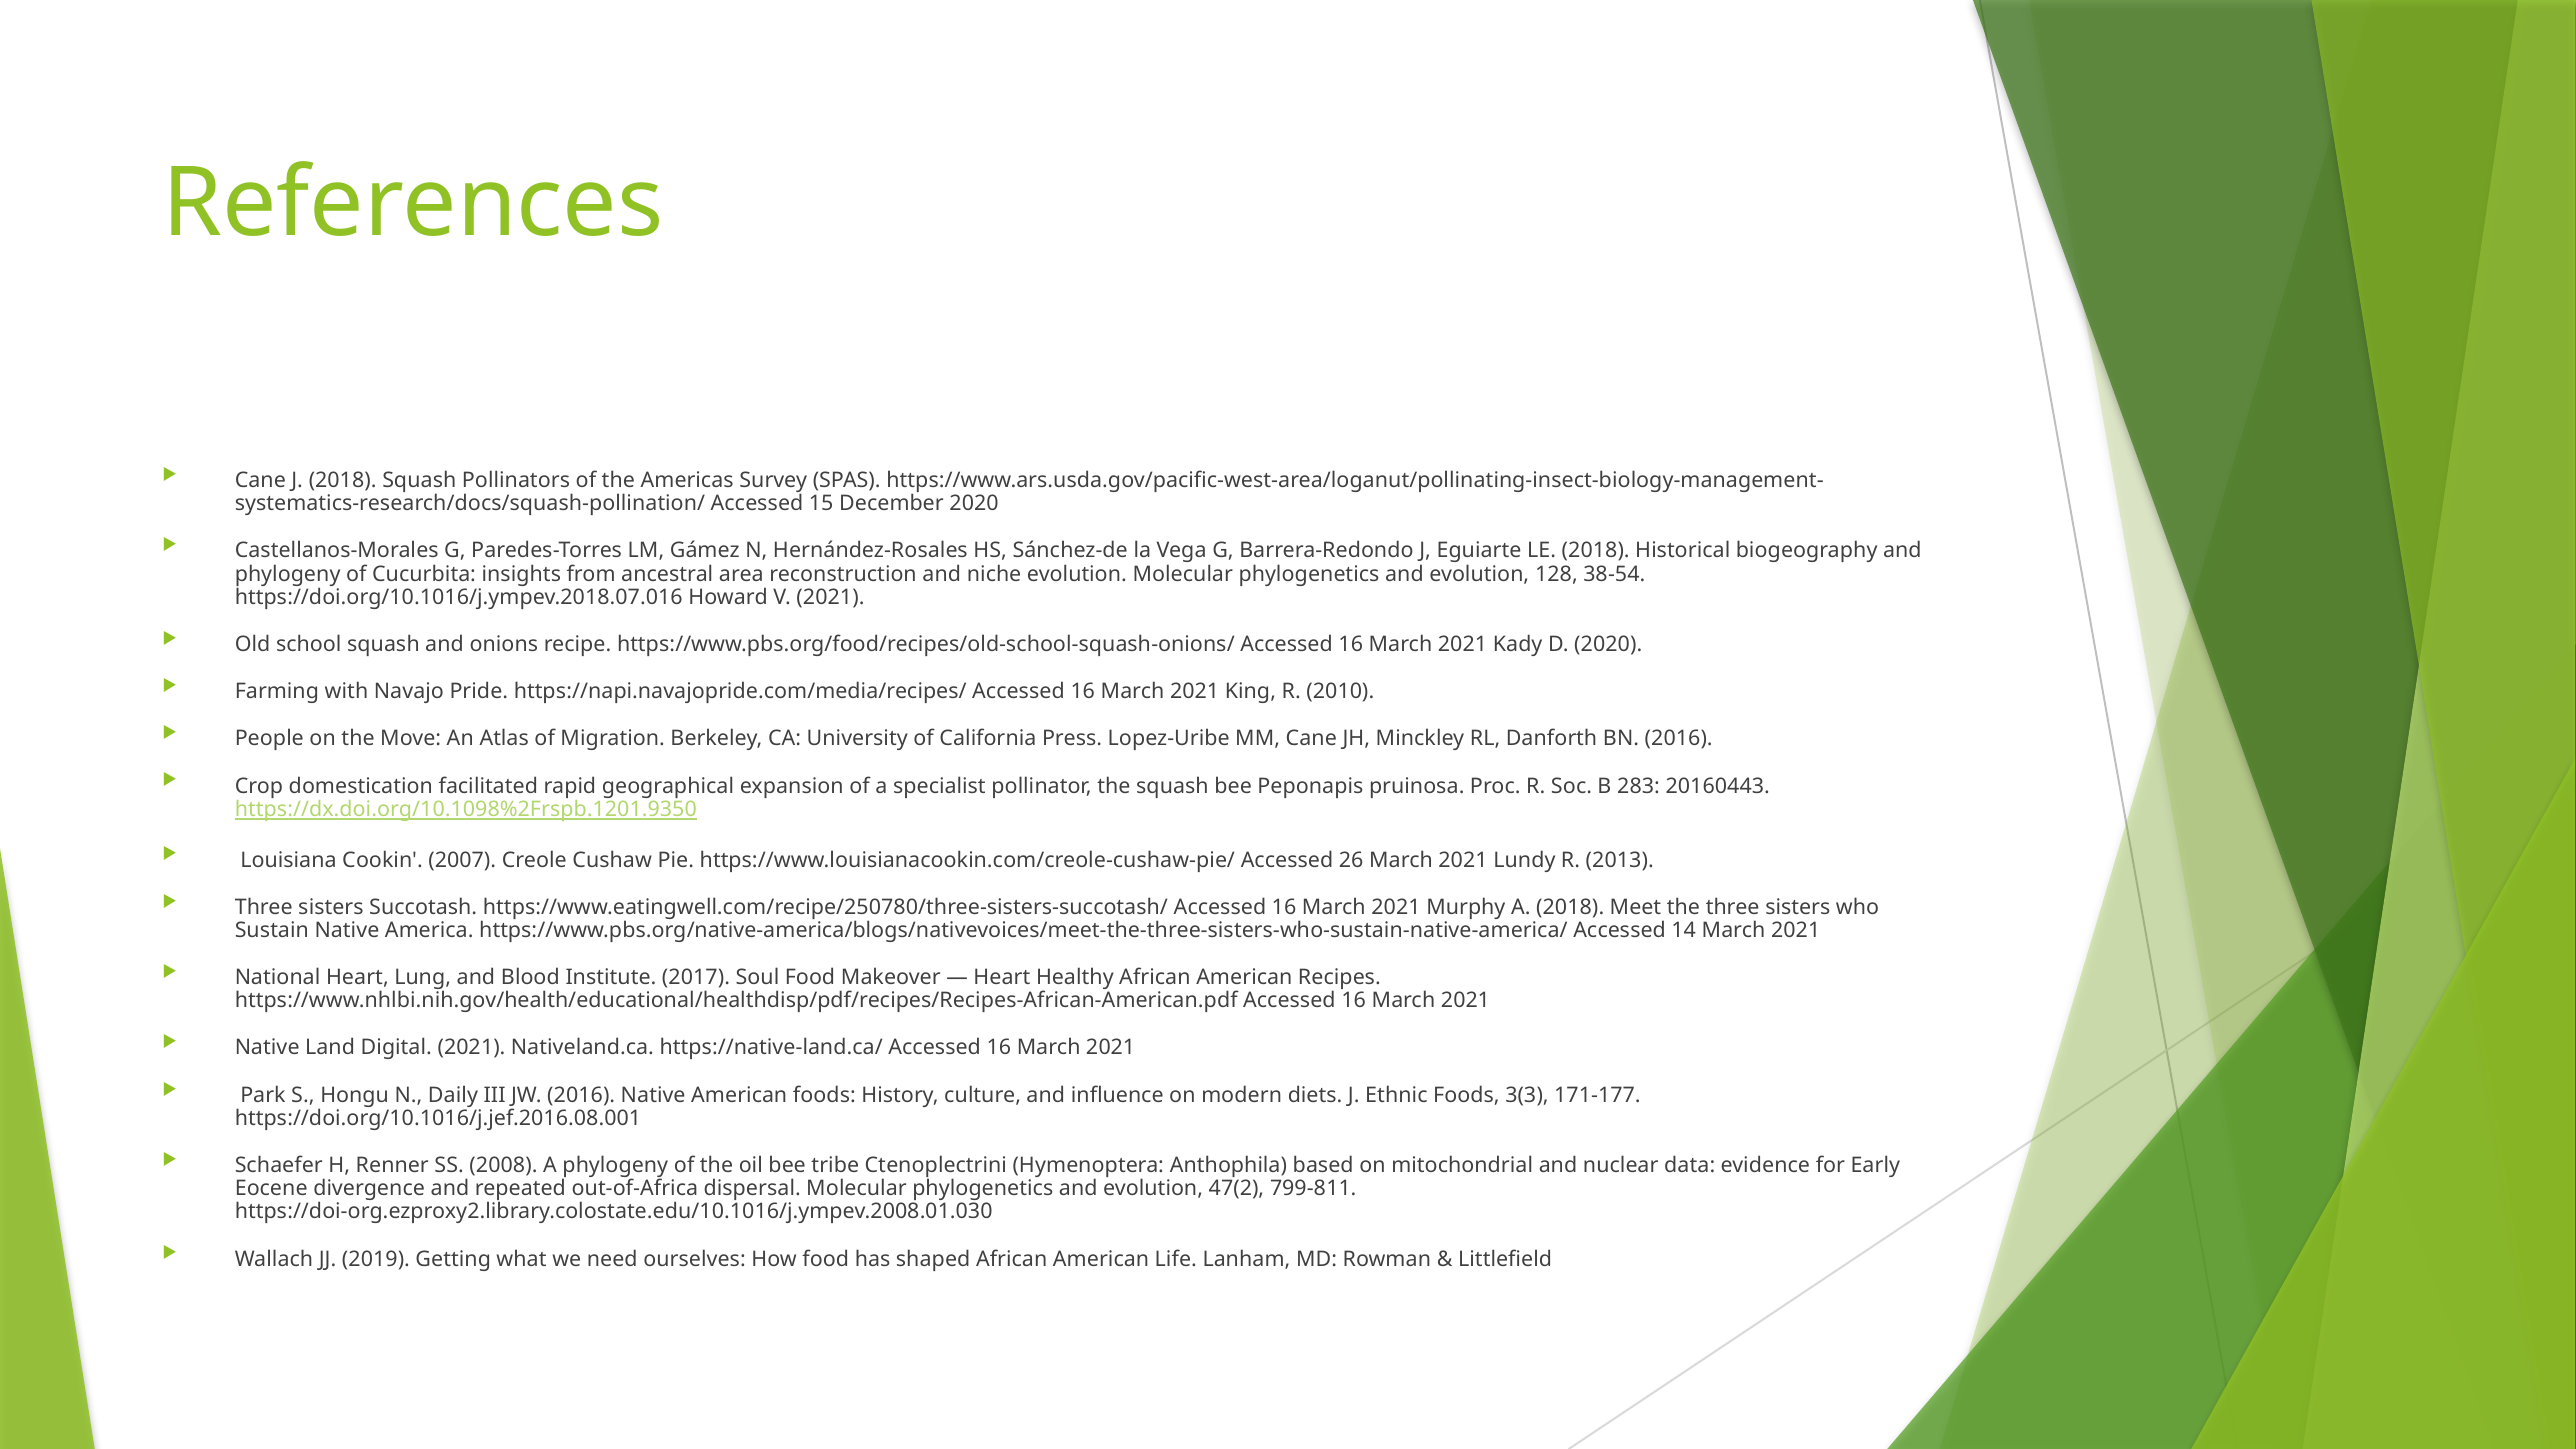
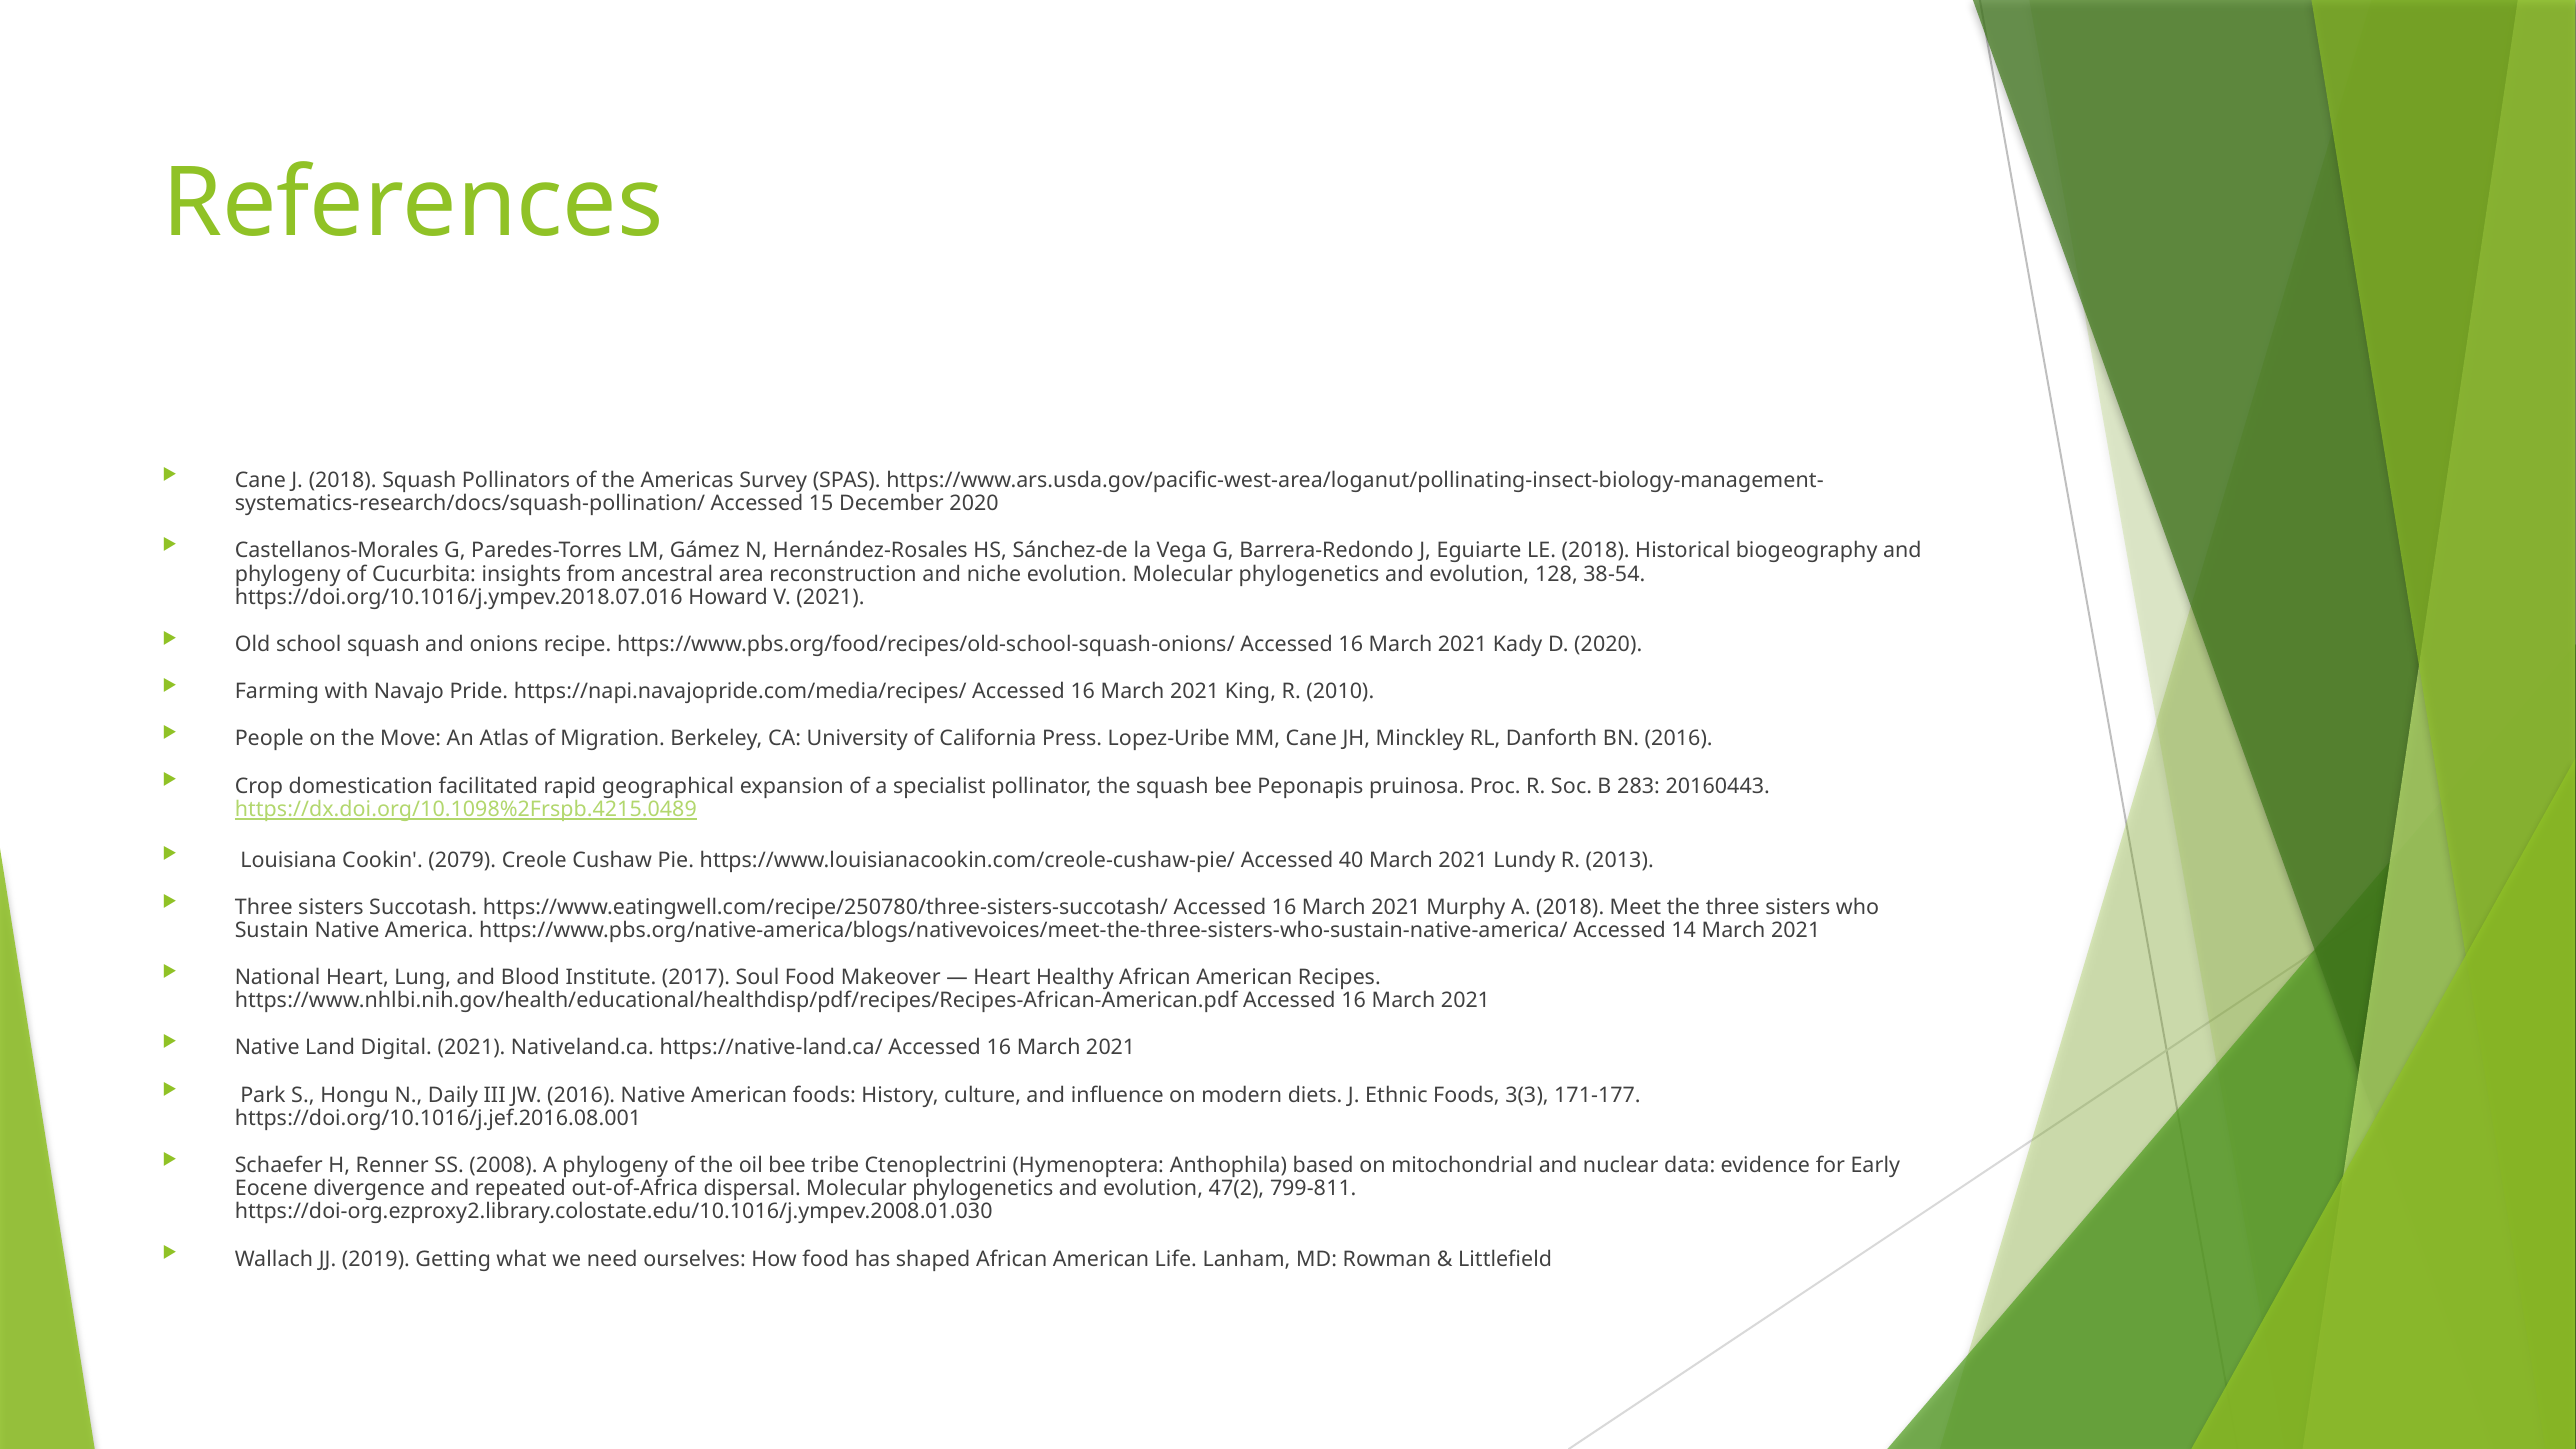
https://dx.doi.org/10.1098%2Frspb.1201.9350: https://dx.doi.org/10.1098%2Frspb.1201.9350 -> https://dx.doi.org/10.1098%2Frspb.4215.0489
2007: 2007 -> 2079
26: 26 -> 40
